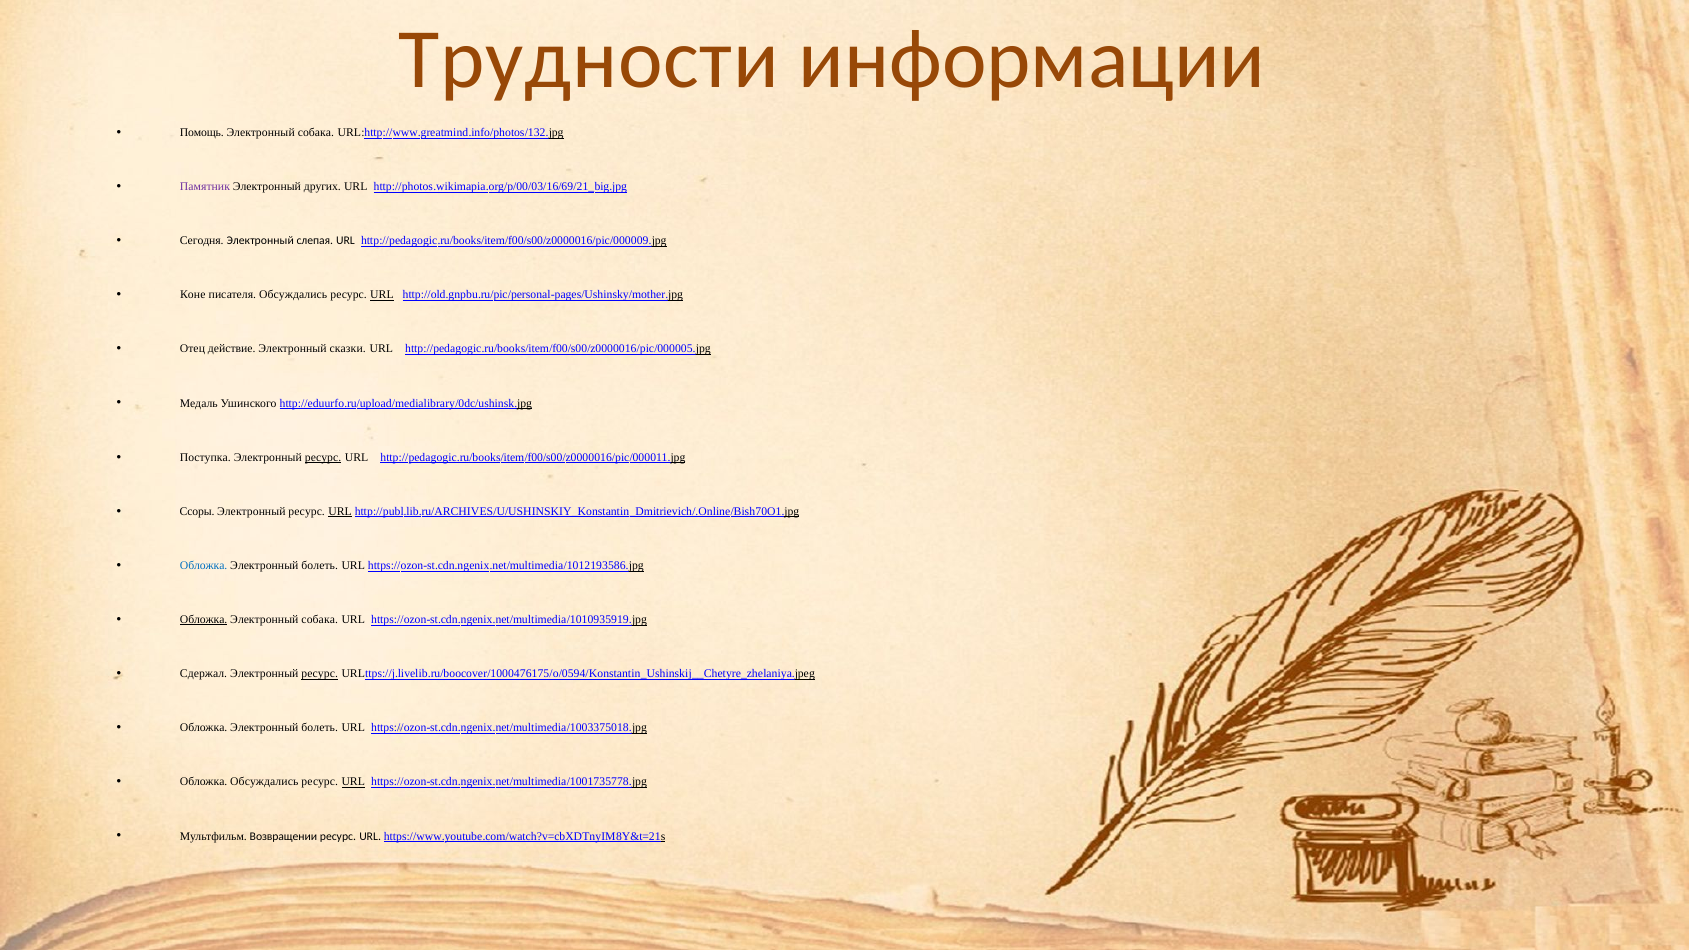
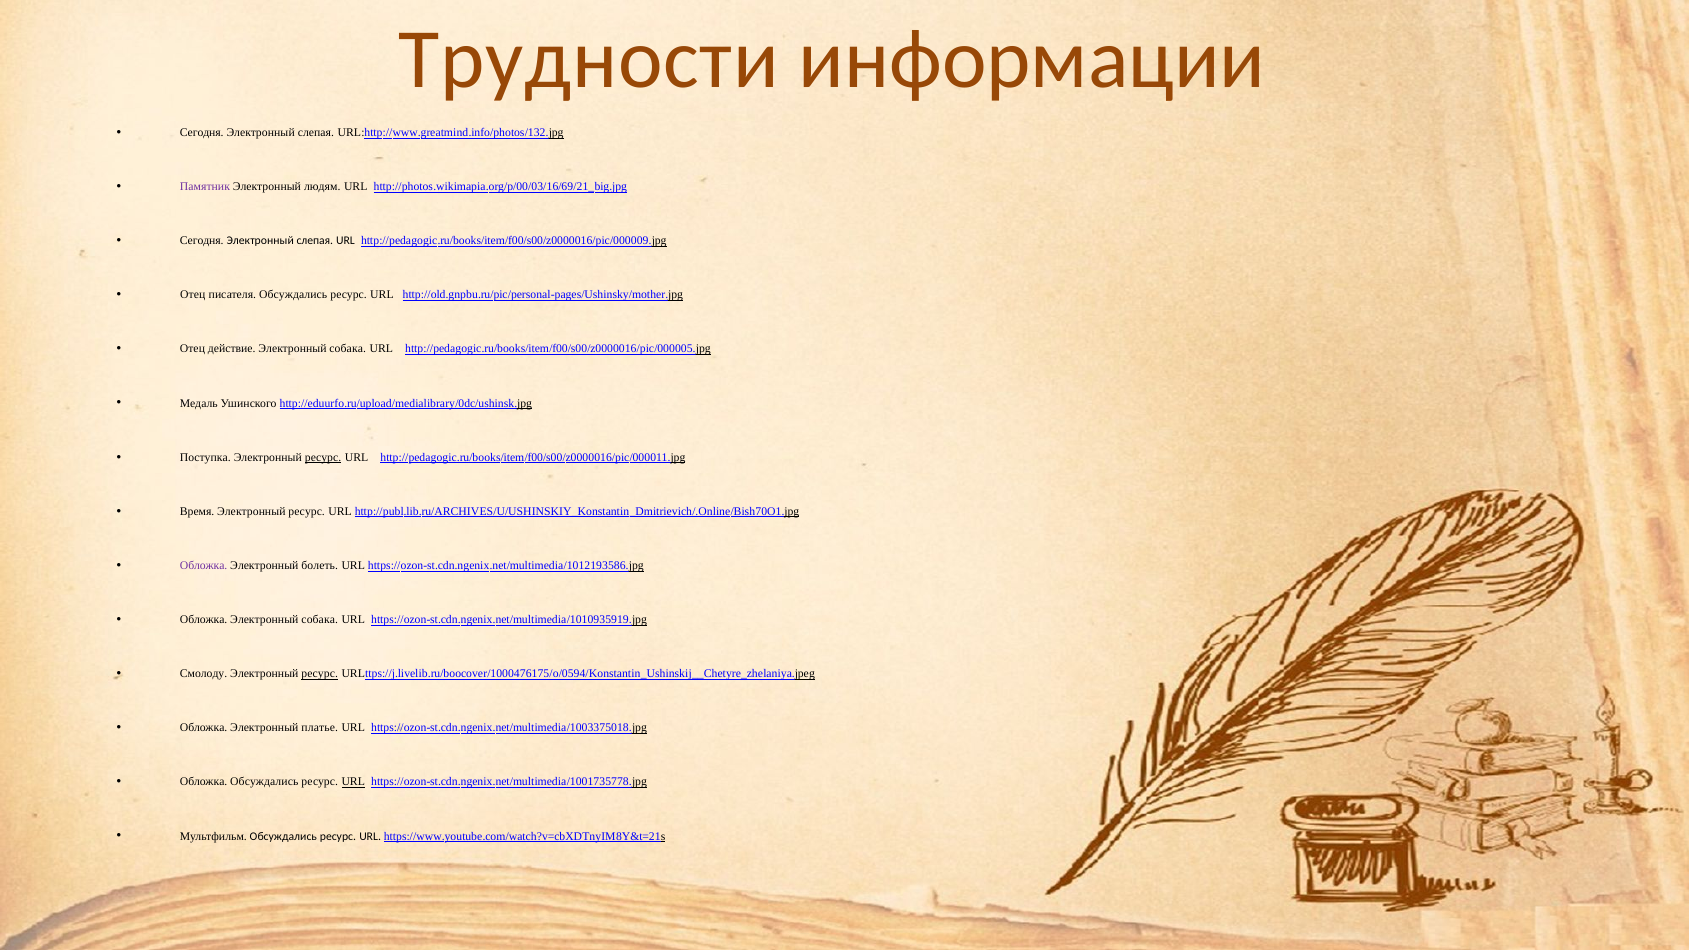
Помощь at (202, 133): Помощь -> Сегодня
собака at (316, 133): собака -> слепая
других: других -> людям
Коне at (193, 295): Коне -> Отец
URL at (382, 295) underline: present -> none
сказки at (348, 349): сказки -> собака
Ссоры: Ссоры -> Время
URL at (340, 512) underline: present -> none
Обложка at (204, 566) colour: blue -> purple
Обложка at (204, 620) underline: present -> none
Сдержал: Сдержал -> Смолоду
болеть at (320, 728): болеть -> платье
Мультфильм Возвращении: Возвращении -> Обсуждались
